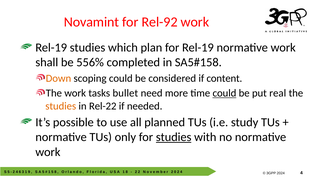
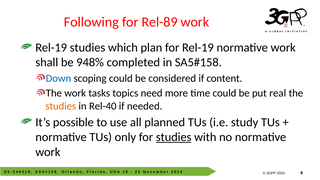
Novamint: Novamint -> Following
Rel-92: Rel-92 -> Rel-89
556%: 556% -> 948%
Down colour: orange -> blue
bullet: bullet -> topics
could at (224, 93) underline: present -> none
Rel-22: Rel-22 -> Rel-40
